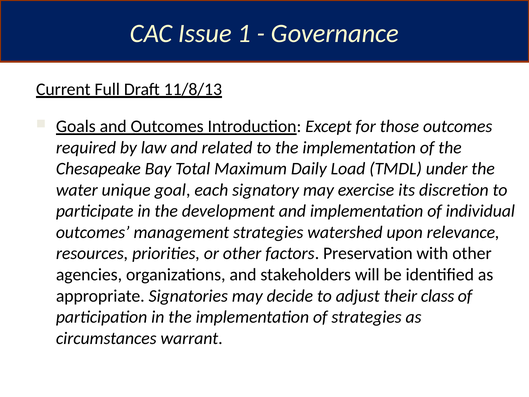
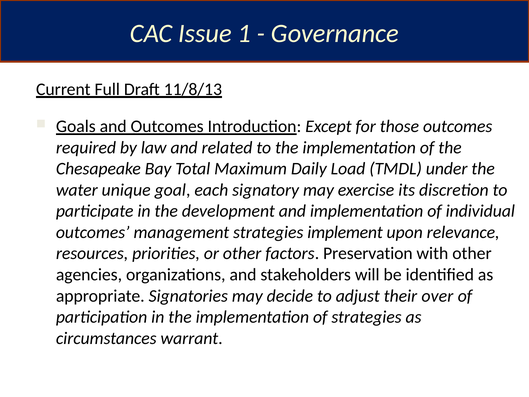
watershed: watershed -> implement
class: class -> over
